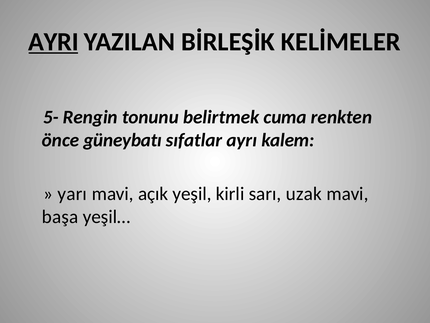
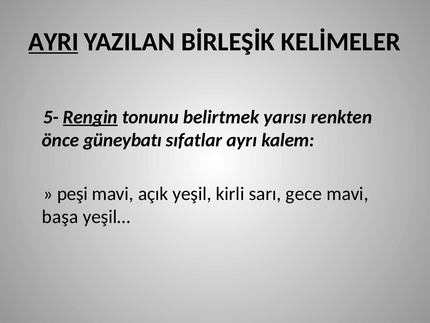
Rengin underline: none -> present
cuma: cuma -> yarısı
yarı: yarı -> peşi
uzak: uzak -> gece
